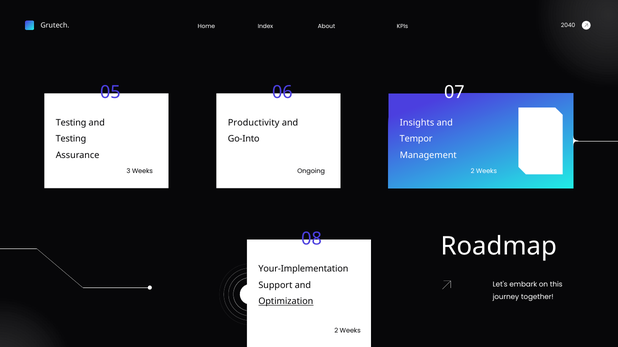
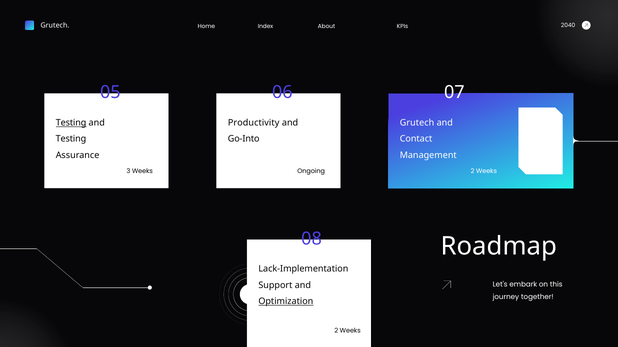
Testing at (71, 123) underline: none -> present
Insights at (417, 123): Insights -> Grutech
Tempor: Tempor -> Contact
Your-Implementation: Your-Implementation -> Lack-Implementation
